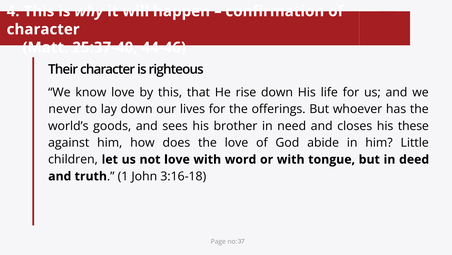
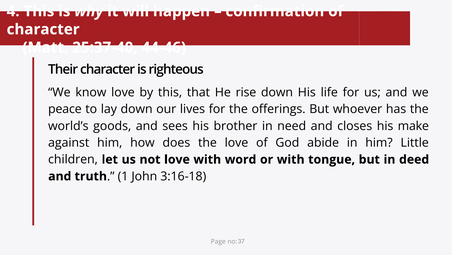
never: never -> peace
these: these -> make
